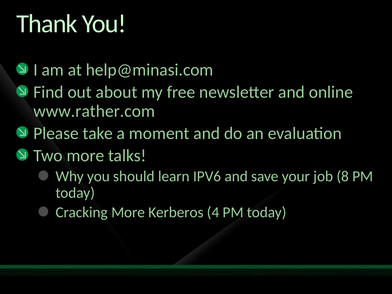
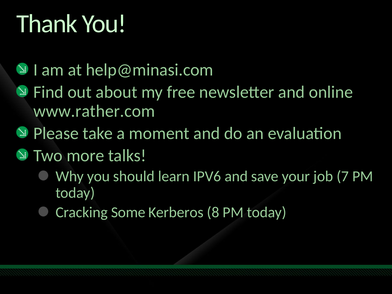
8: 8 -> 7
Cracking More: More -> Some
4: 4 -> 8
